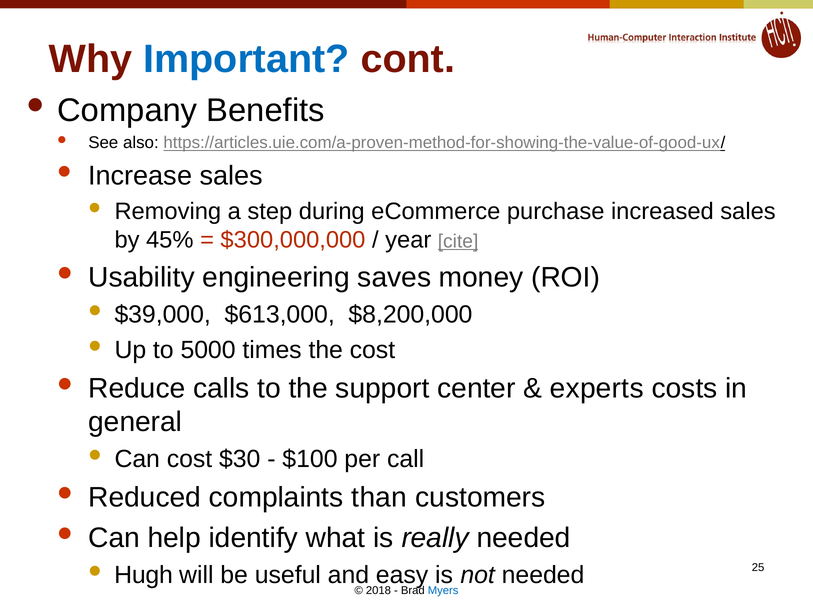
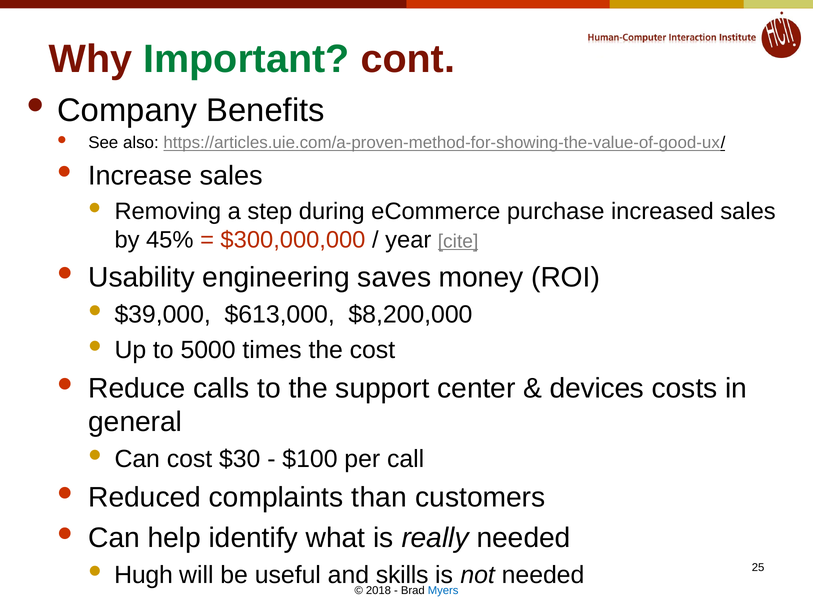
Important colour: blue -> green
experts: experts -> devices
easy: easy -> skills
